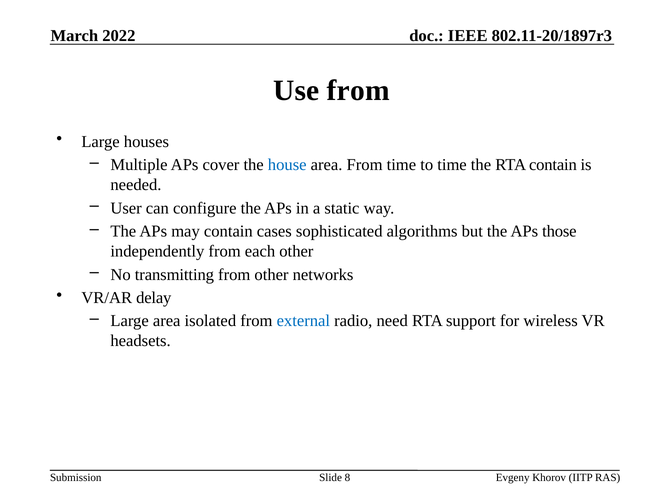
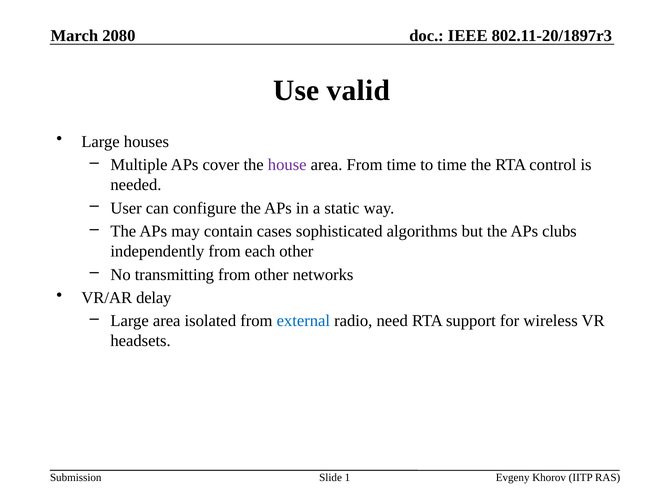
2022: 2022 -> 2080
Use from: from -> valid
house colour: blue -> purple
RTA contain: contain -> control
those: those -> clubs
8: 8 -> 1
